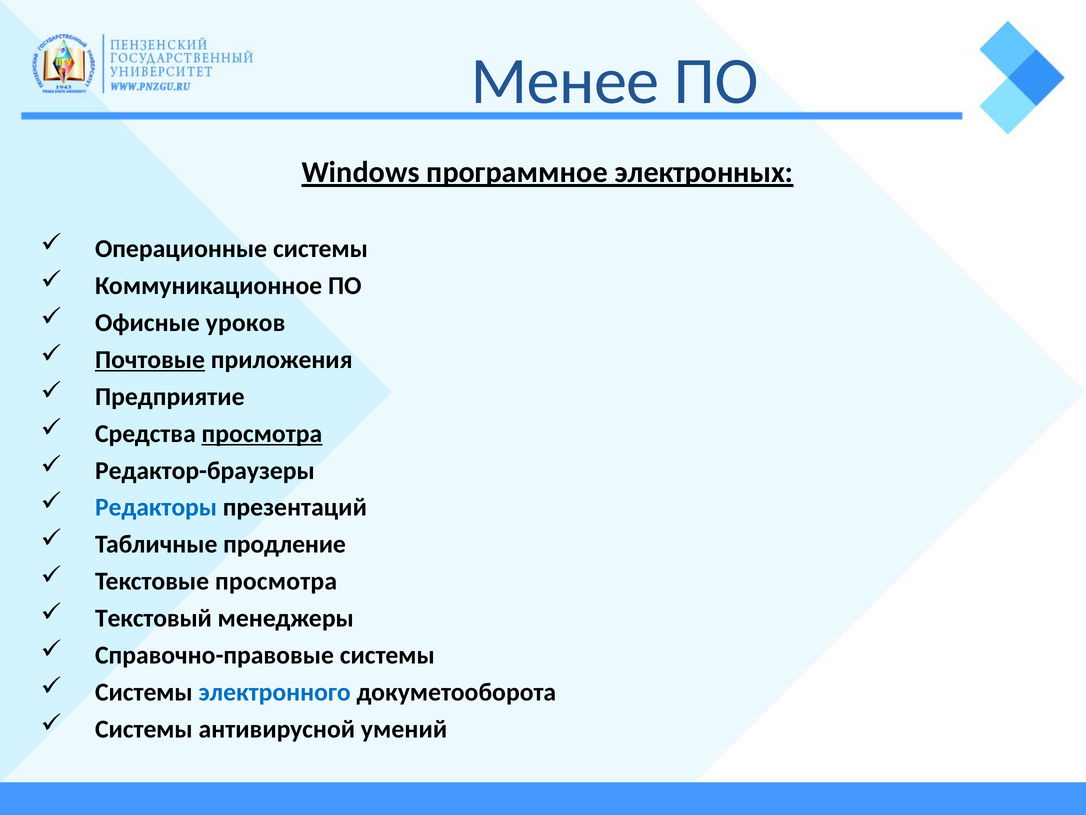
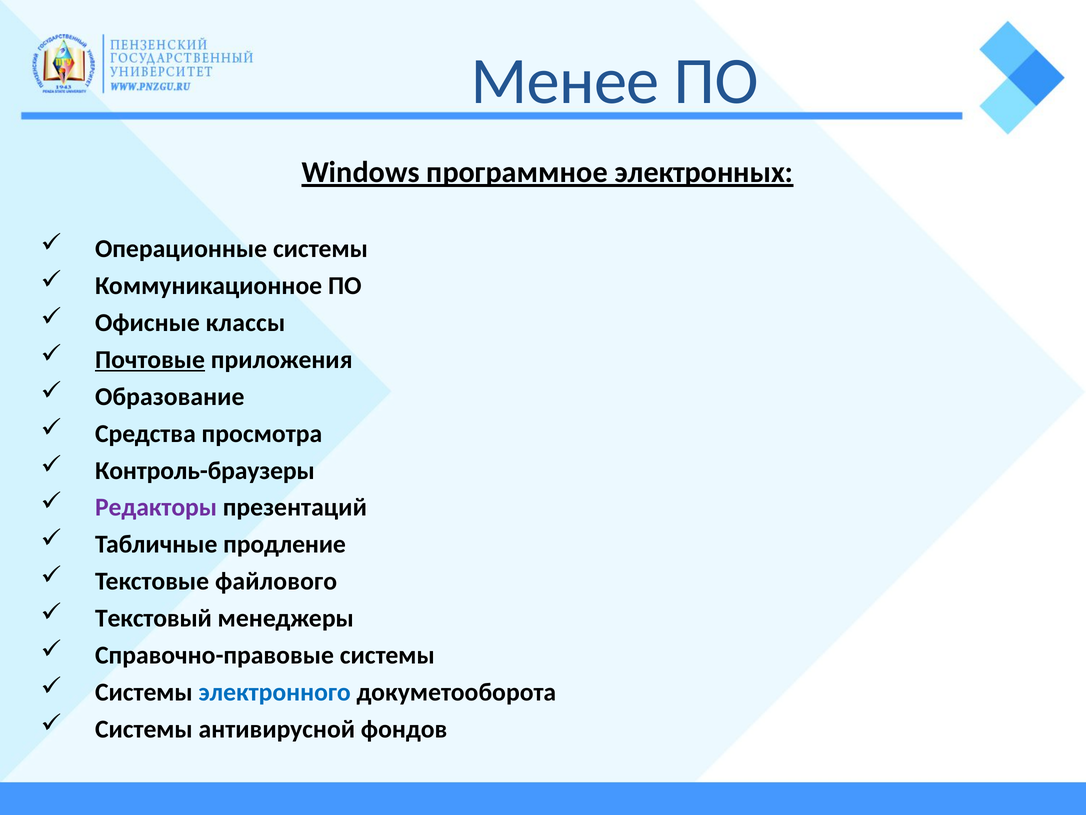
уроков: уроков -> классы
Предприятие: Предприятие -> Образование
просмотра at (262, 433) underline: present -> none
Редактор-браузеры: Редактор-браузеры -> Контроль-браузеры
Редакторы colour: blue -> purple
Текстовые просмотра: просмотра -> файлового
умений: умений -> фондов
